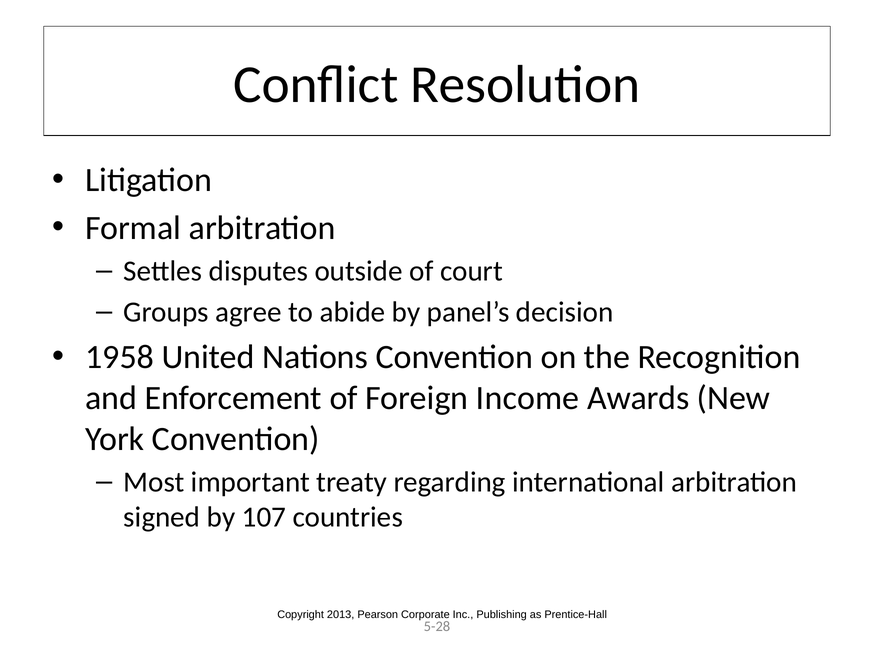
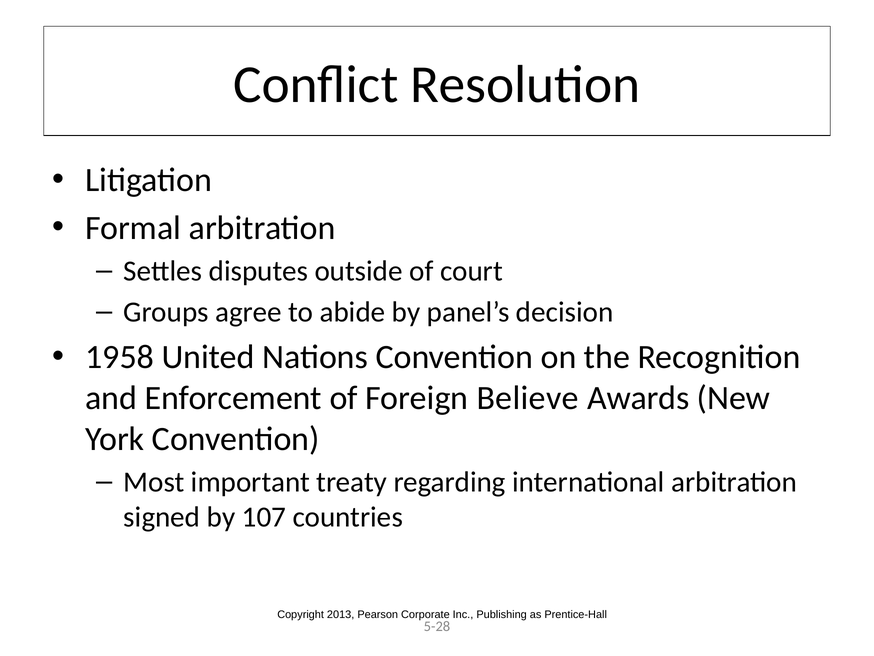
Income: Income -> Believe
